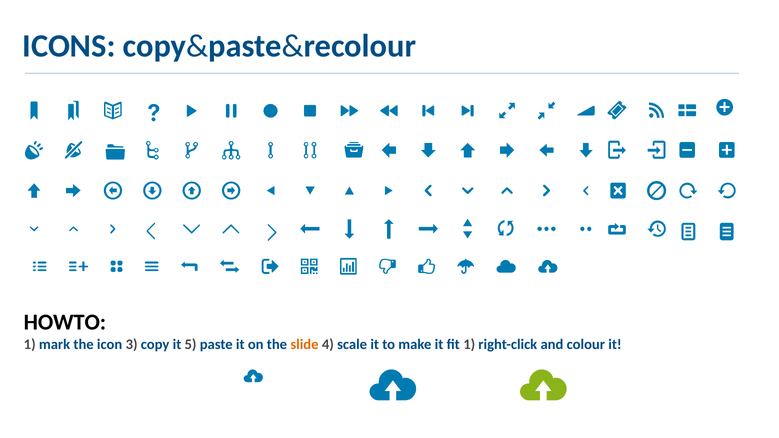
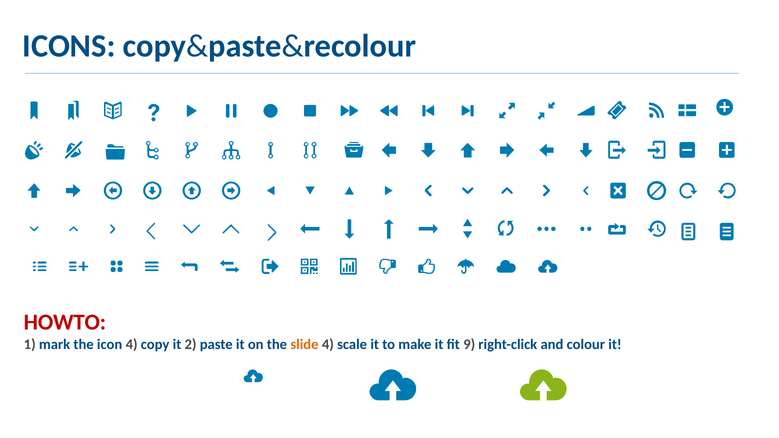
HOWTO colour: black -> red
icon 3: 3 -> 4
5: 5 -> 2
fit 1: 1 -> 9
